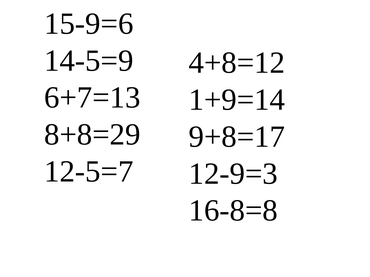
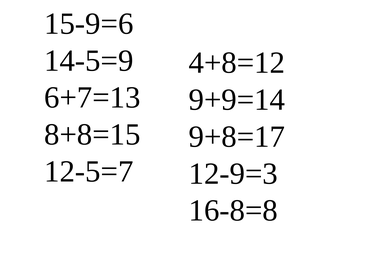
1+9=14: 1+9=14 -> 9+9=14
8+8=29: 8+8=29 -> 8+8=15
